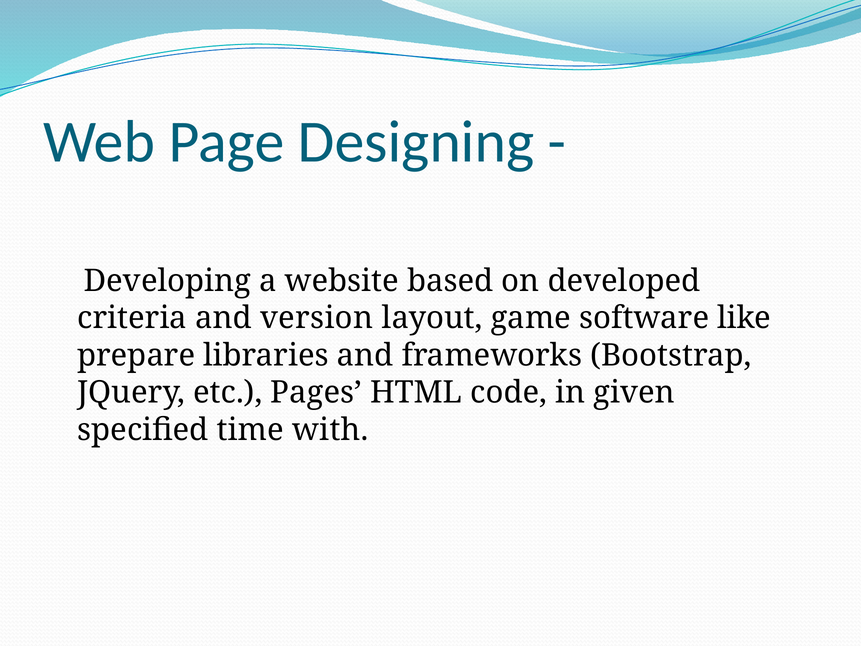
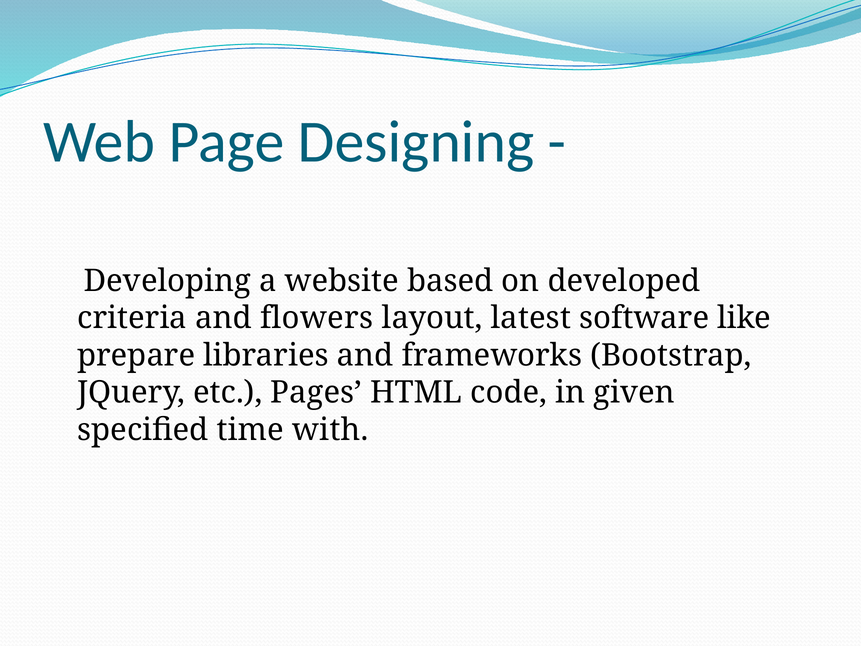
version: version -> flowers
game: game -> latest
